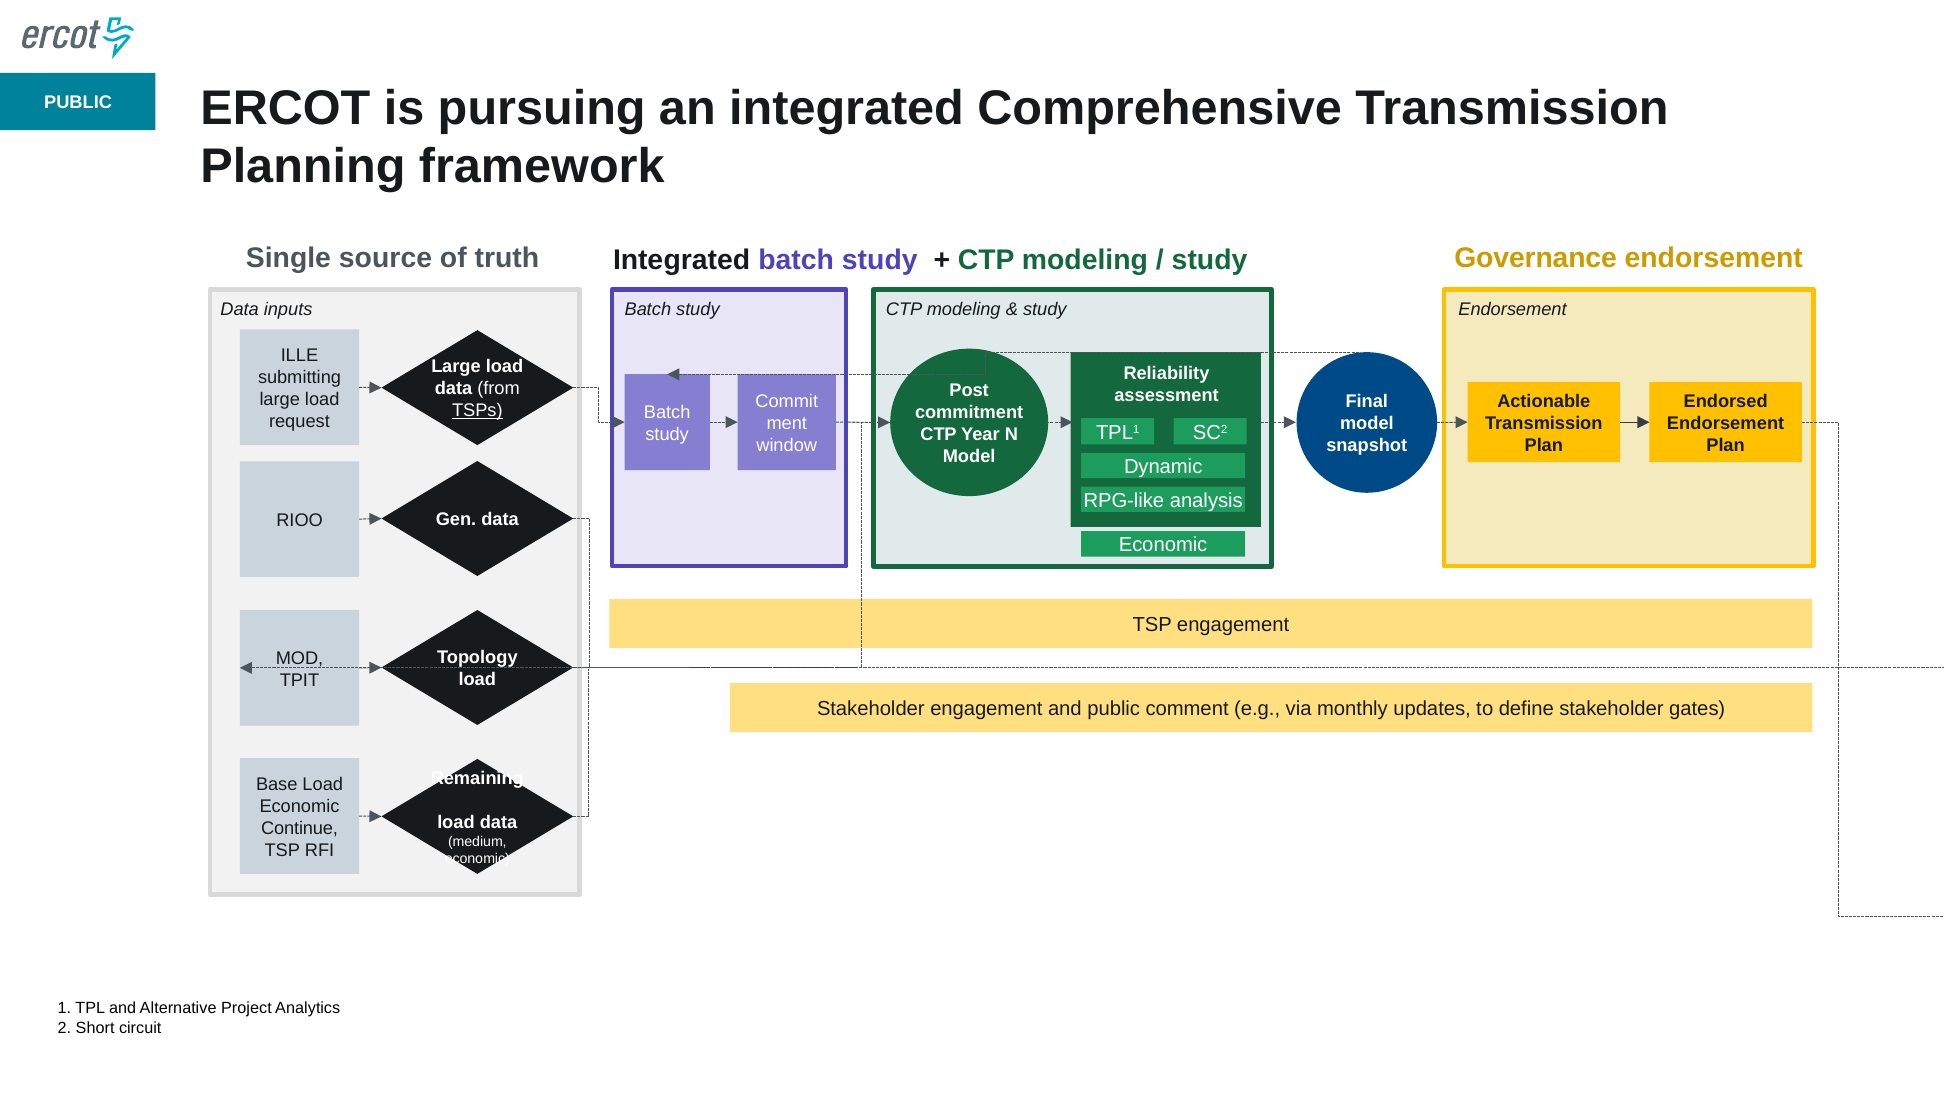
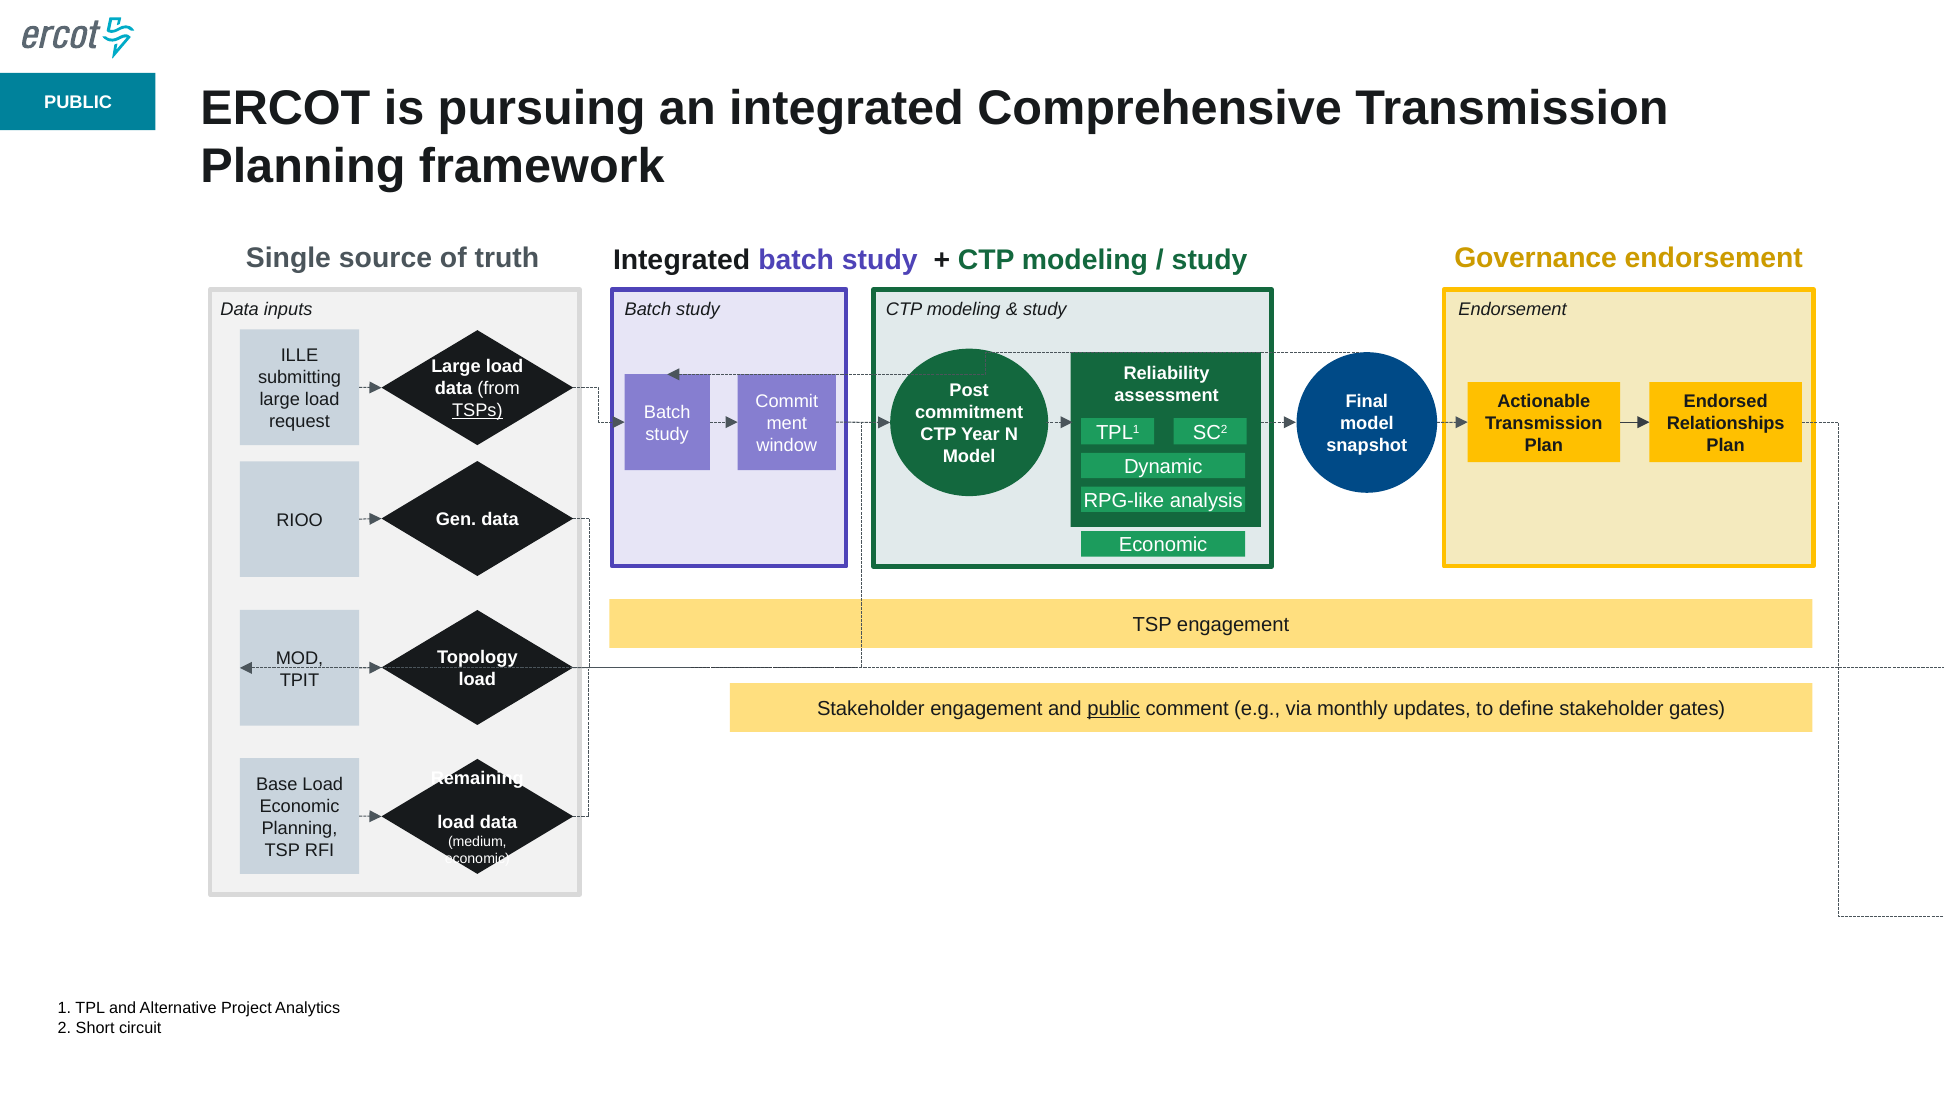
Endorsement at (1726, 423): Endorsement -> Relationships
public at (1114, 709) underline: none -> present
Continue at (300, 828): Continue -> Planning
